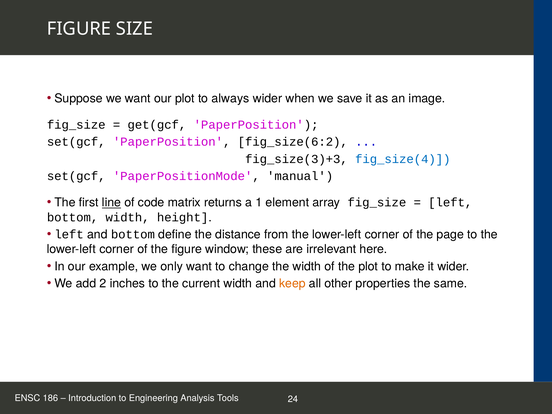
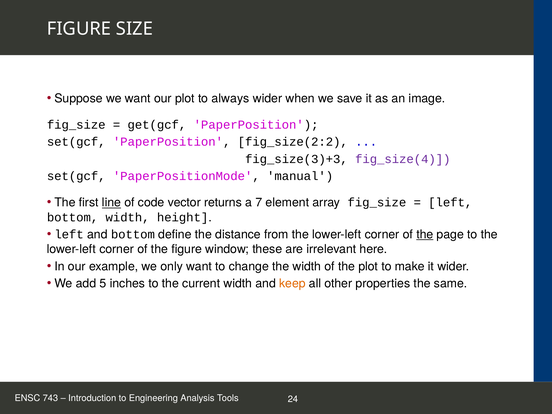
fig_size(6:2: fig_size(6:2 -> fig_size(2:2
fig_size(4 colour: blue -> purple
matrix: matrix -> vector
1: 1 -> 7
the at (425, 234) underline: none -> present
2: 2 -> 5
186: 186 -> 743
